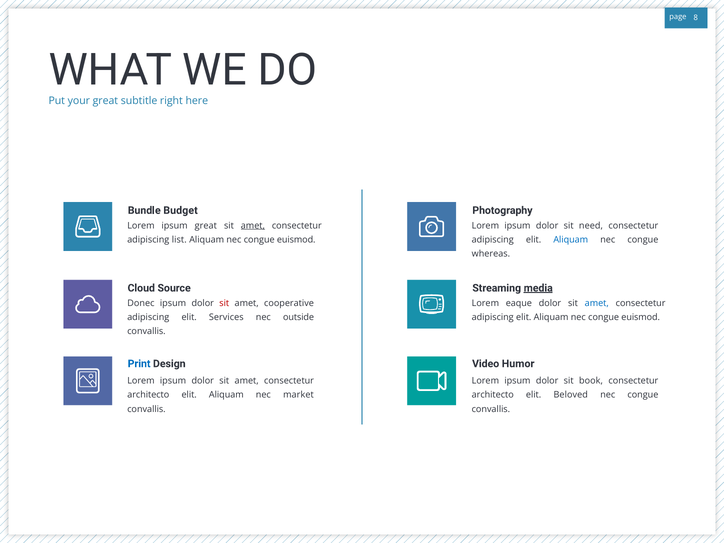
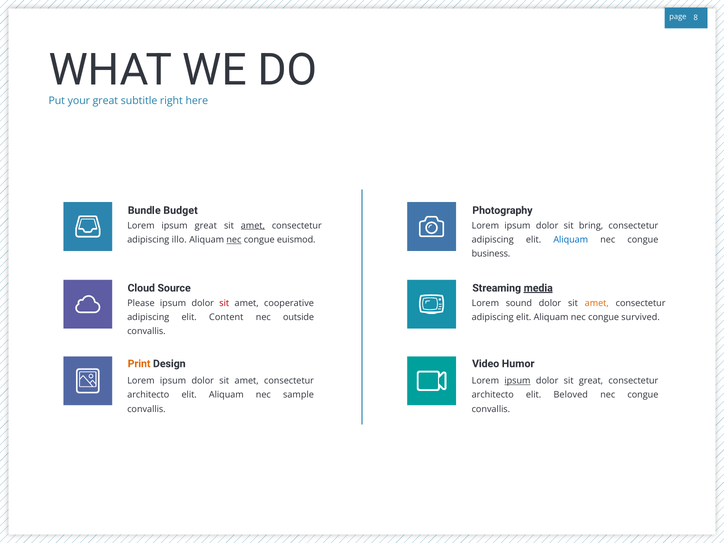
need: need -> bring
list: list -> illo
nec at (234, 240) underline: none -> present
whereas: whereas -> business
Donec: Donec -> Please
eaque: eaque -> sound
amet at (597, 303) colour: blue -> orange
Services: Services -> Content
euismod at (641, 317): euismod -> survived
Print colour: blue -> orange
ipsum at (517, 381) underline: none -> present
sit book: book -> great
market: market -> sample
